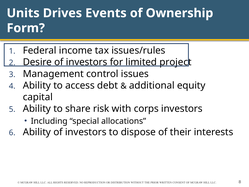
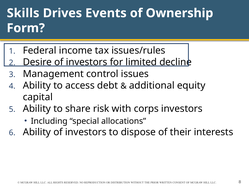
Units: Units -> Skills
project: project -> decline
